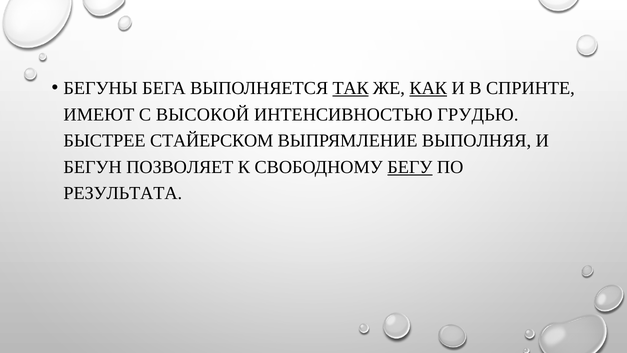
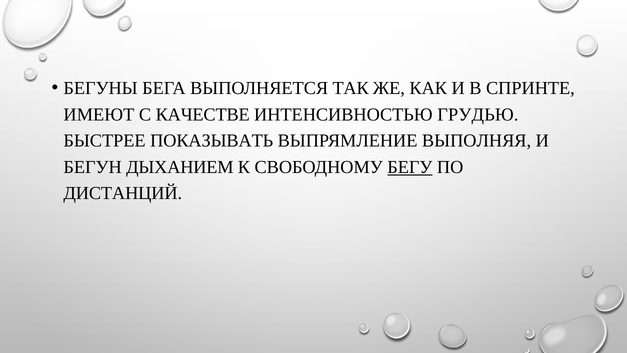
ТАК underline: present -> none
КАК underline: present -> none
ВЫСОКОЙ: ВЫСОКОЙ -> КАЧЕСТВЕ
СТАЙЕРСКОМ: СТАЙЕРСКОМ -> ПОКАЗЫВАТЬ
ПОЗВОЛЯЕТ: ПОЗВОЛЯЕТ -> ДЫХАНИЕМ
РЕЗУЛЬТАТА: РЕЗУЛЬТАТА -> ДИСТАНЦИЙ
